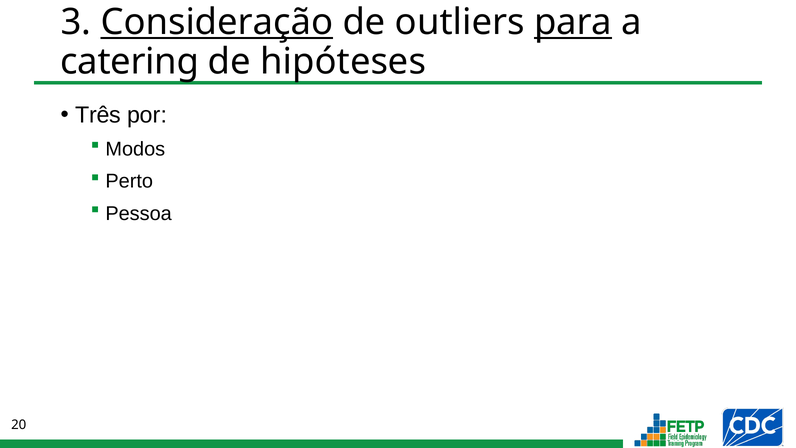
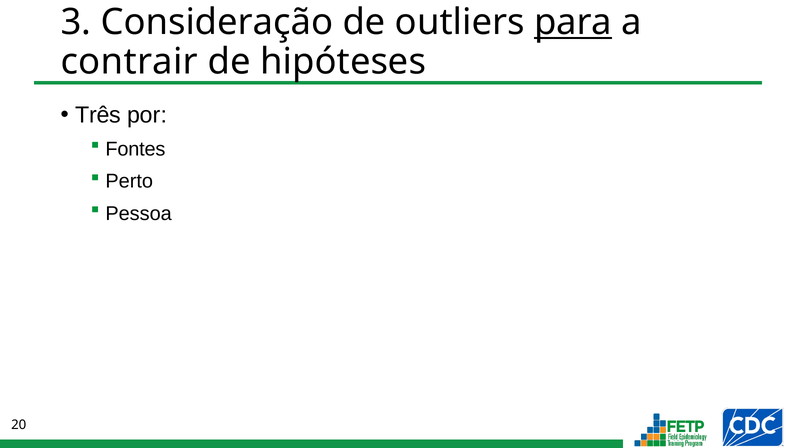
Consideração underline: present -> none
catering: catering -> contrair
Modos: Modos -> Fontes
